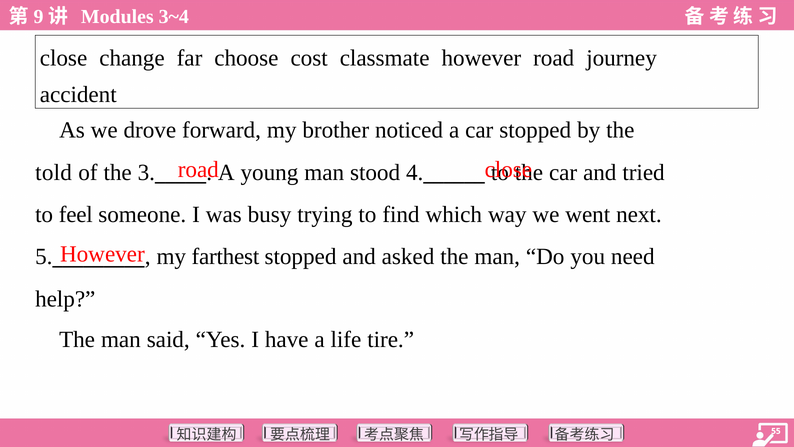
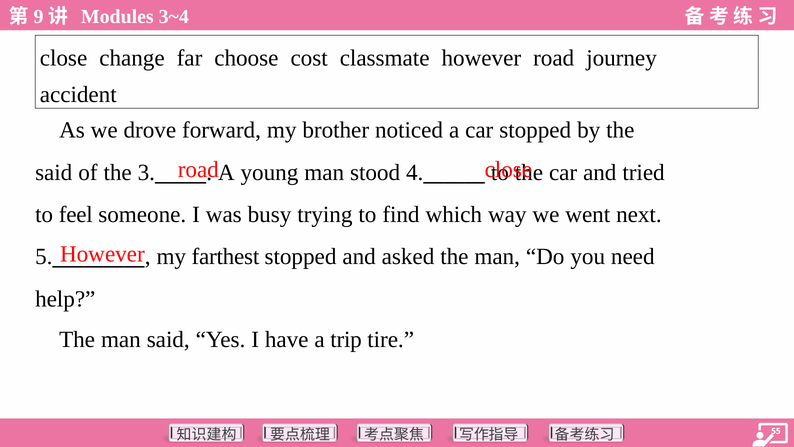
told at (54, 172): told -> said
life: life -> trip
